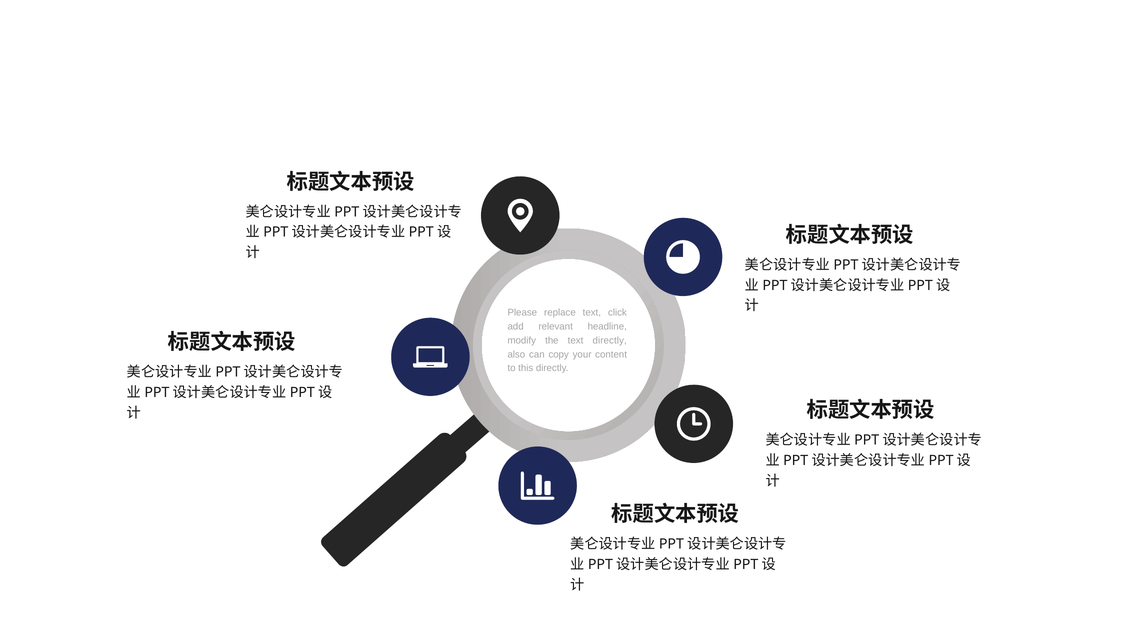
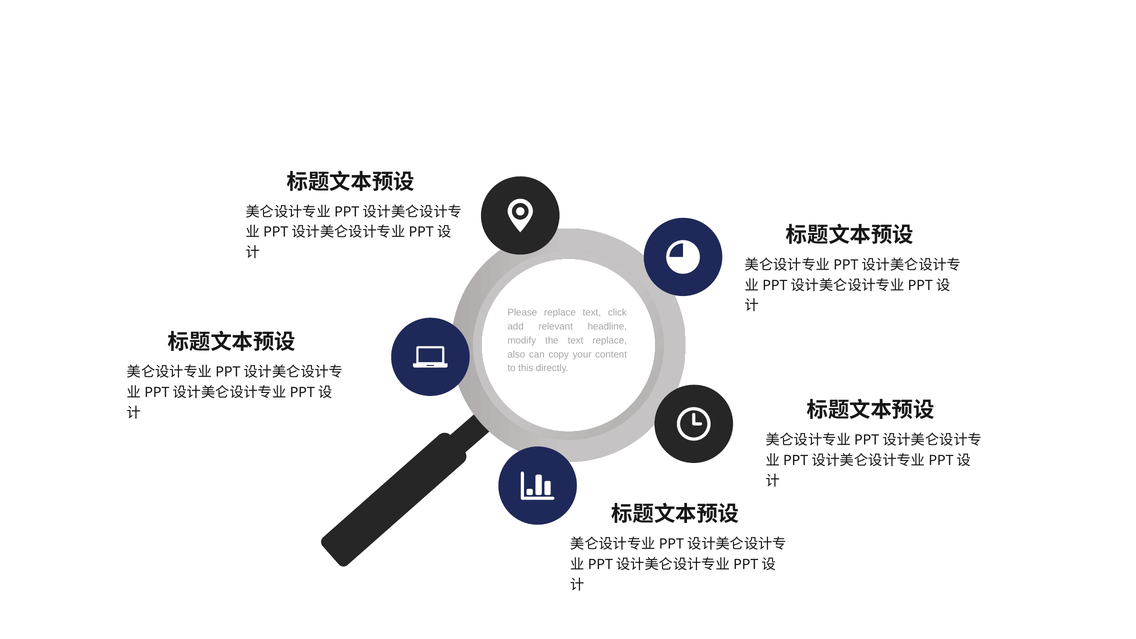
text directly: directly -> replace
